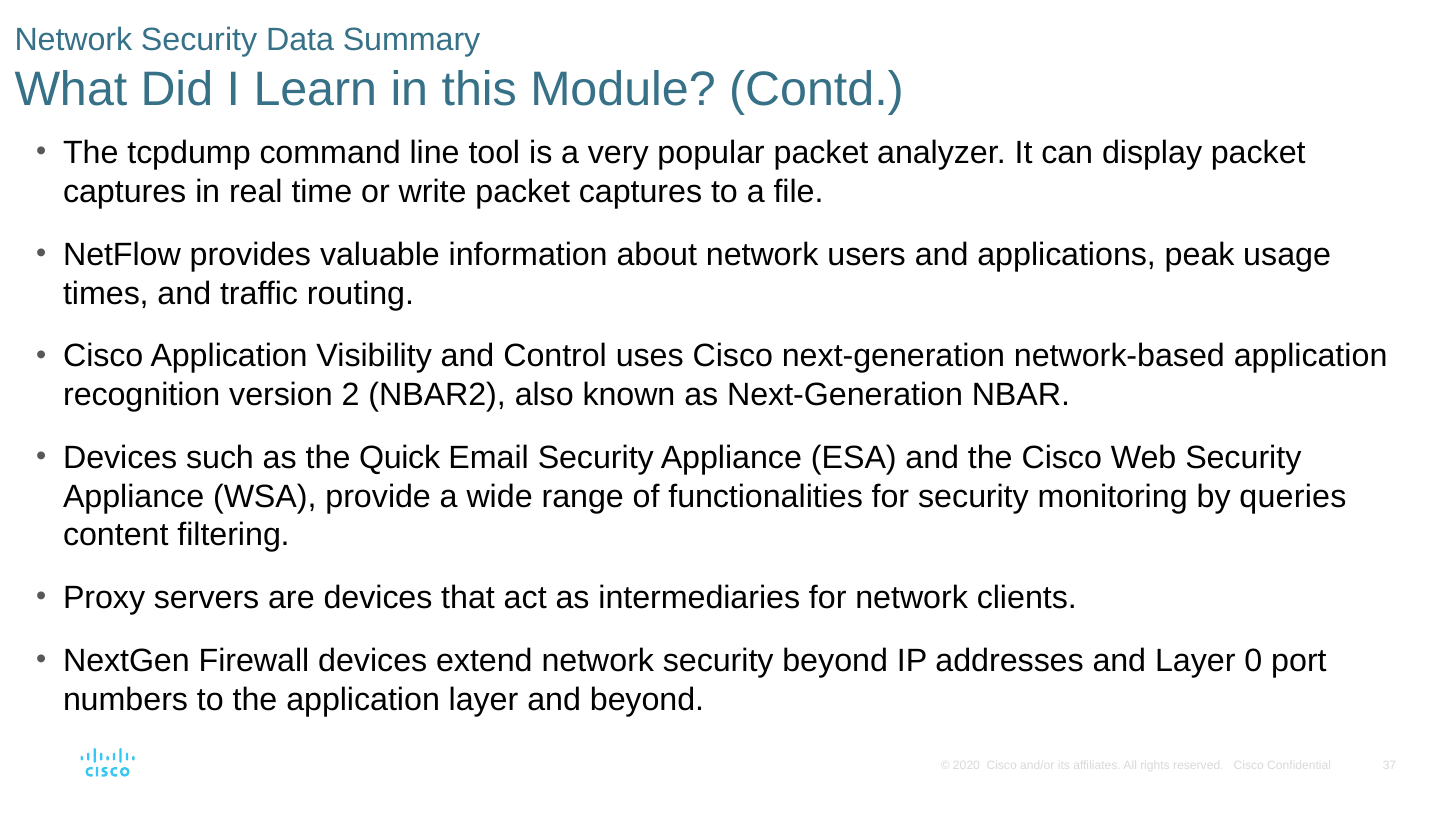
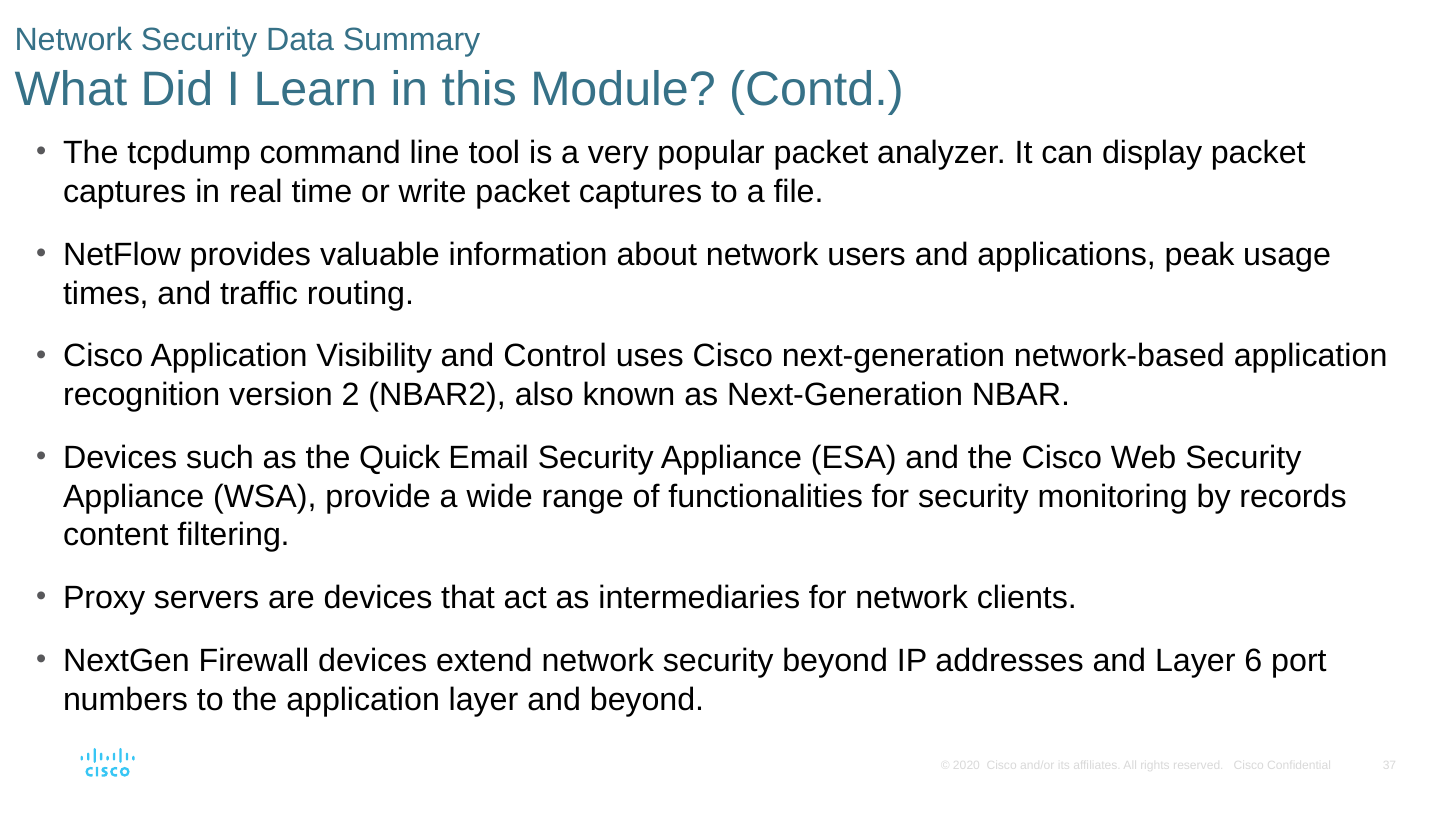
queries: queries -> records
0: 0 -> 6
